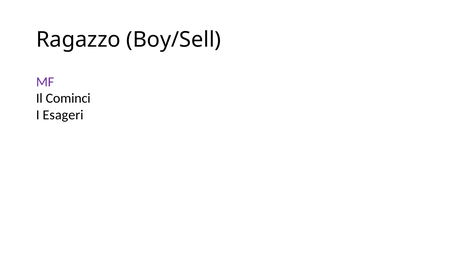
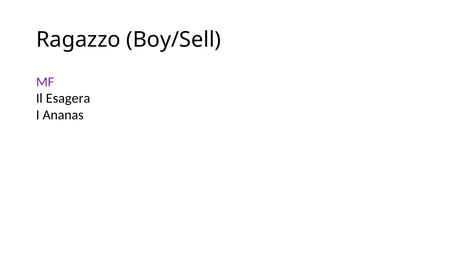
Cominci: Cominci -> Esagera
Esageri: Esageri -> Ananas
